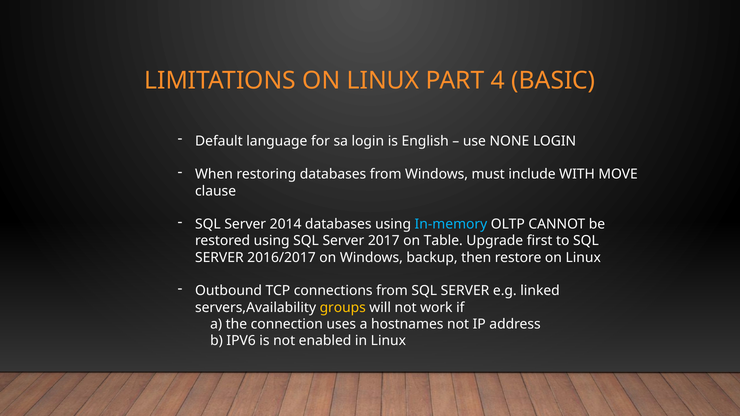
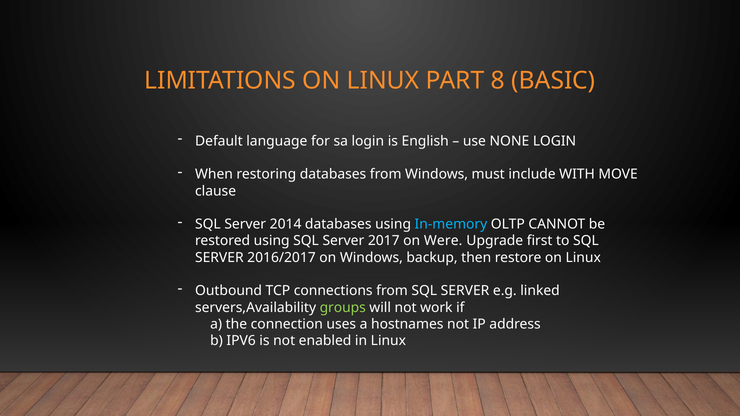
4: 4 -> 8
Table: Table -> Were
groups colour: yellow -> light green
